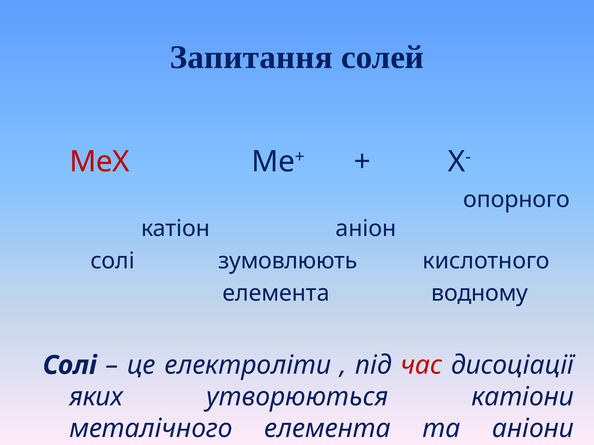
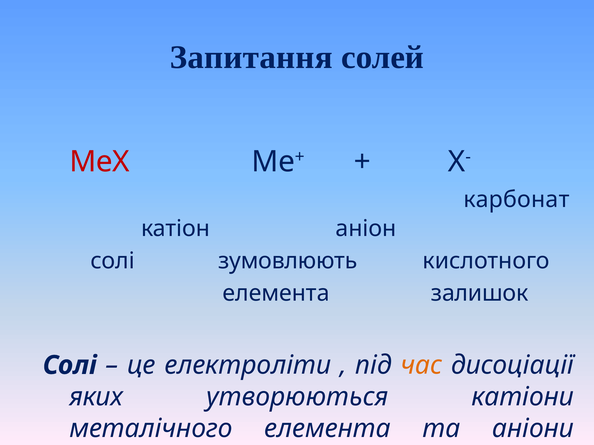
опорного: опорного -> карбонат
водному: водному -> залишок
час colour: red -> orange
